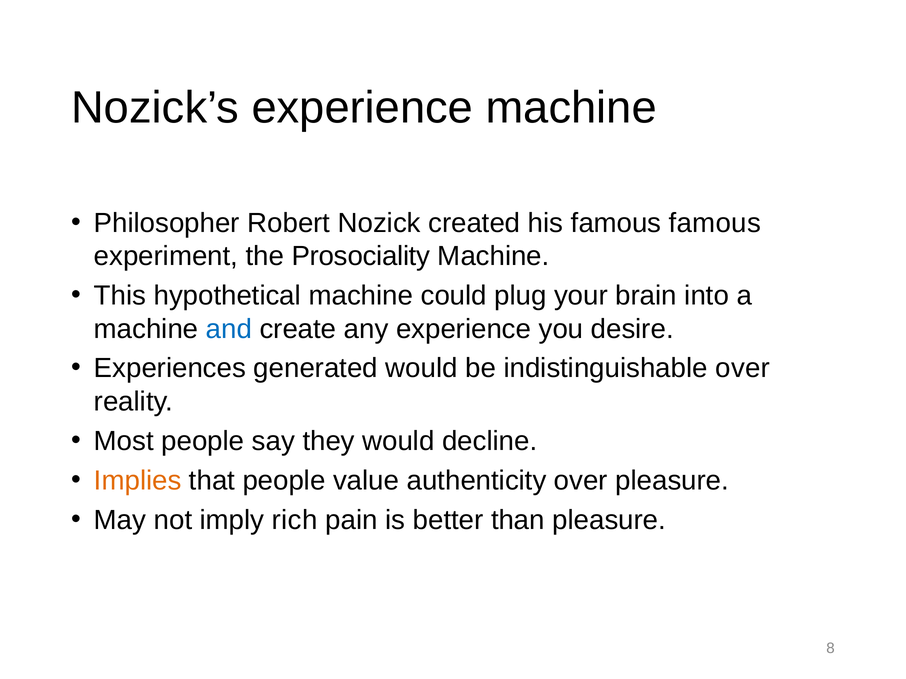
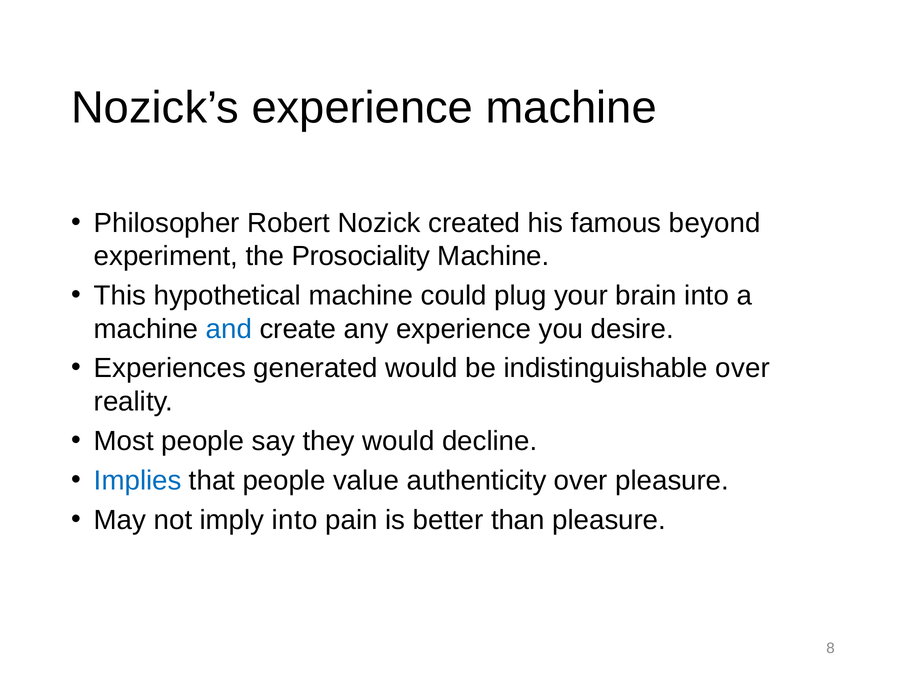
famous famous: famous -> beyond
Implies colour: orange -> blue
imply rich: rich -> into
